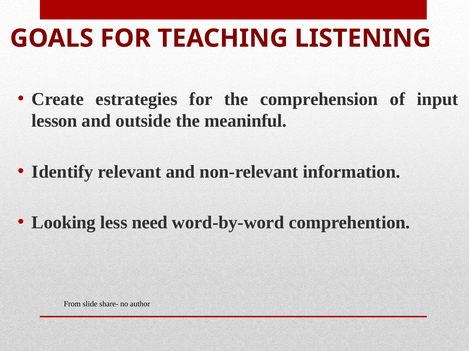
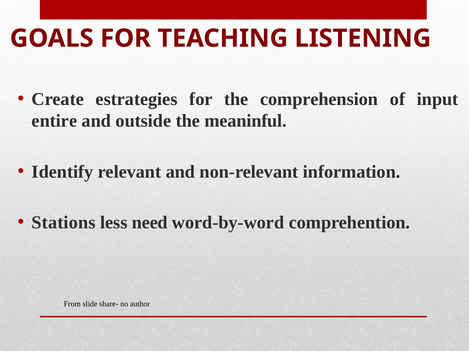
lesson: lesson -> entire
Looking: Looking -> Stations
